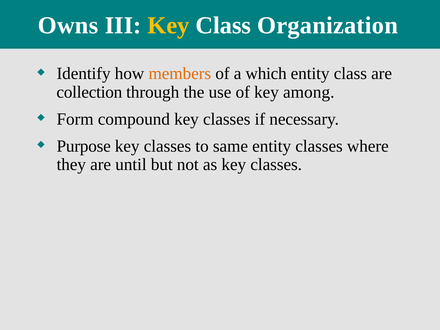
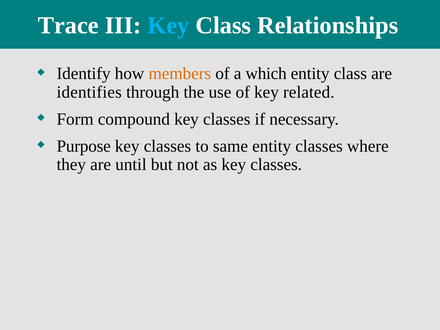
Owns: Owns -> Trace
Key at (169, 26) colour: yellow -> light blue
Organization: Organization -> Relationships
collection: collection -> identifies
among: among -> related
